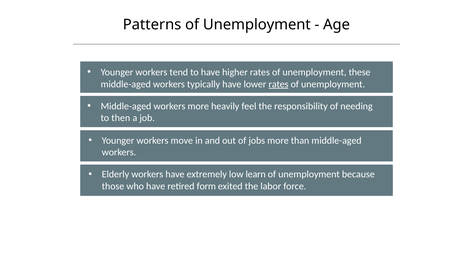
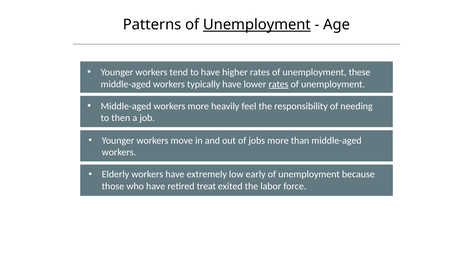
Unemployment at (257, 25) underline: none -> present
learn: learn -> early
form: form -> treat
